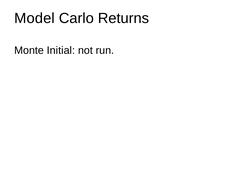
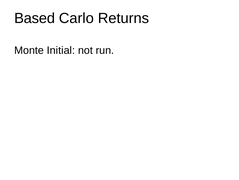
Model: Model -> Based
